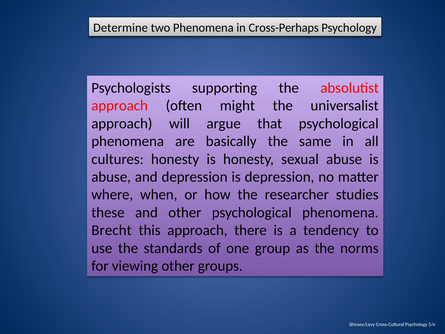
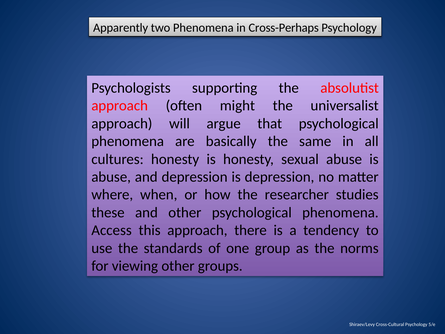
Determine: Determine -> Apparently
Brecht: Brecht -> Access
